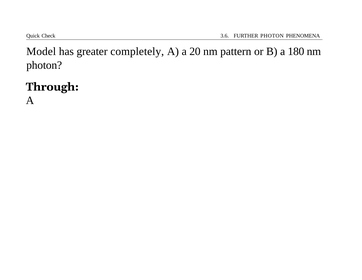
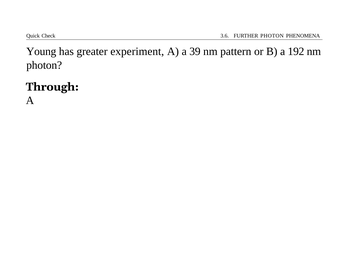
Model: Model -> Young
completely: completely -> experiment
20: 20 -> 39
180: 180 -> 192
